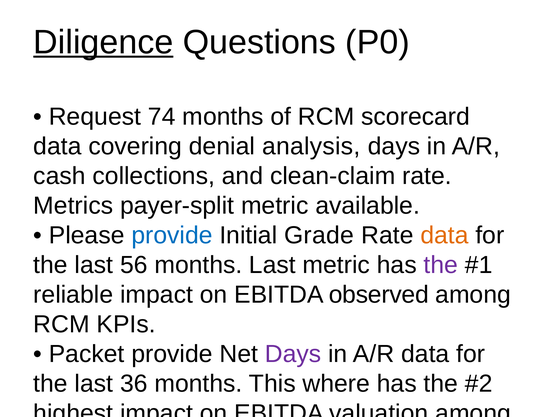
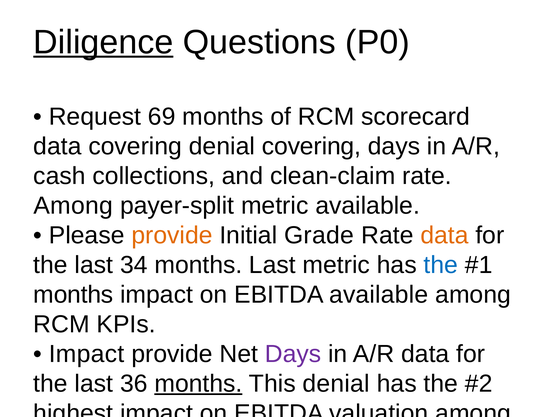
74: 74 -> 69
denial analysis: analysis -> covering
Metrics at (73, 206): Metrics -> Among
provide at (172, 236) colour: blue -> orange
56: 56 -> 34
the at (441, 265) colour: purple -> blue
reliable at (73, 295): reliable -> months
EBITDA observed: observed -> available
Packet at (87, 355): Packet -> Impact
months at (198, 384) underline: none -> present
This where: where -> denial
